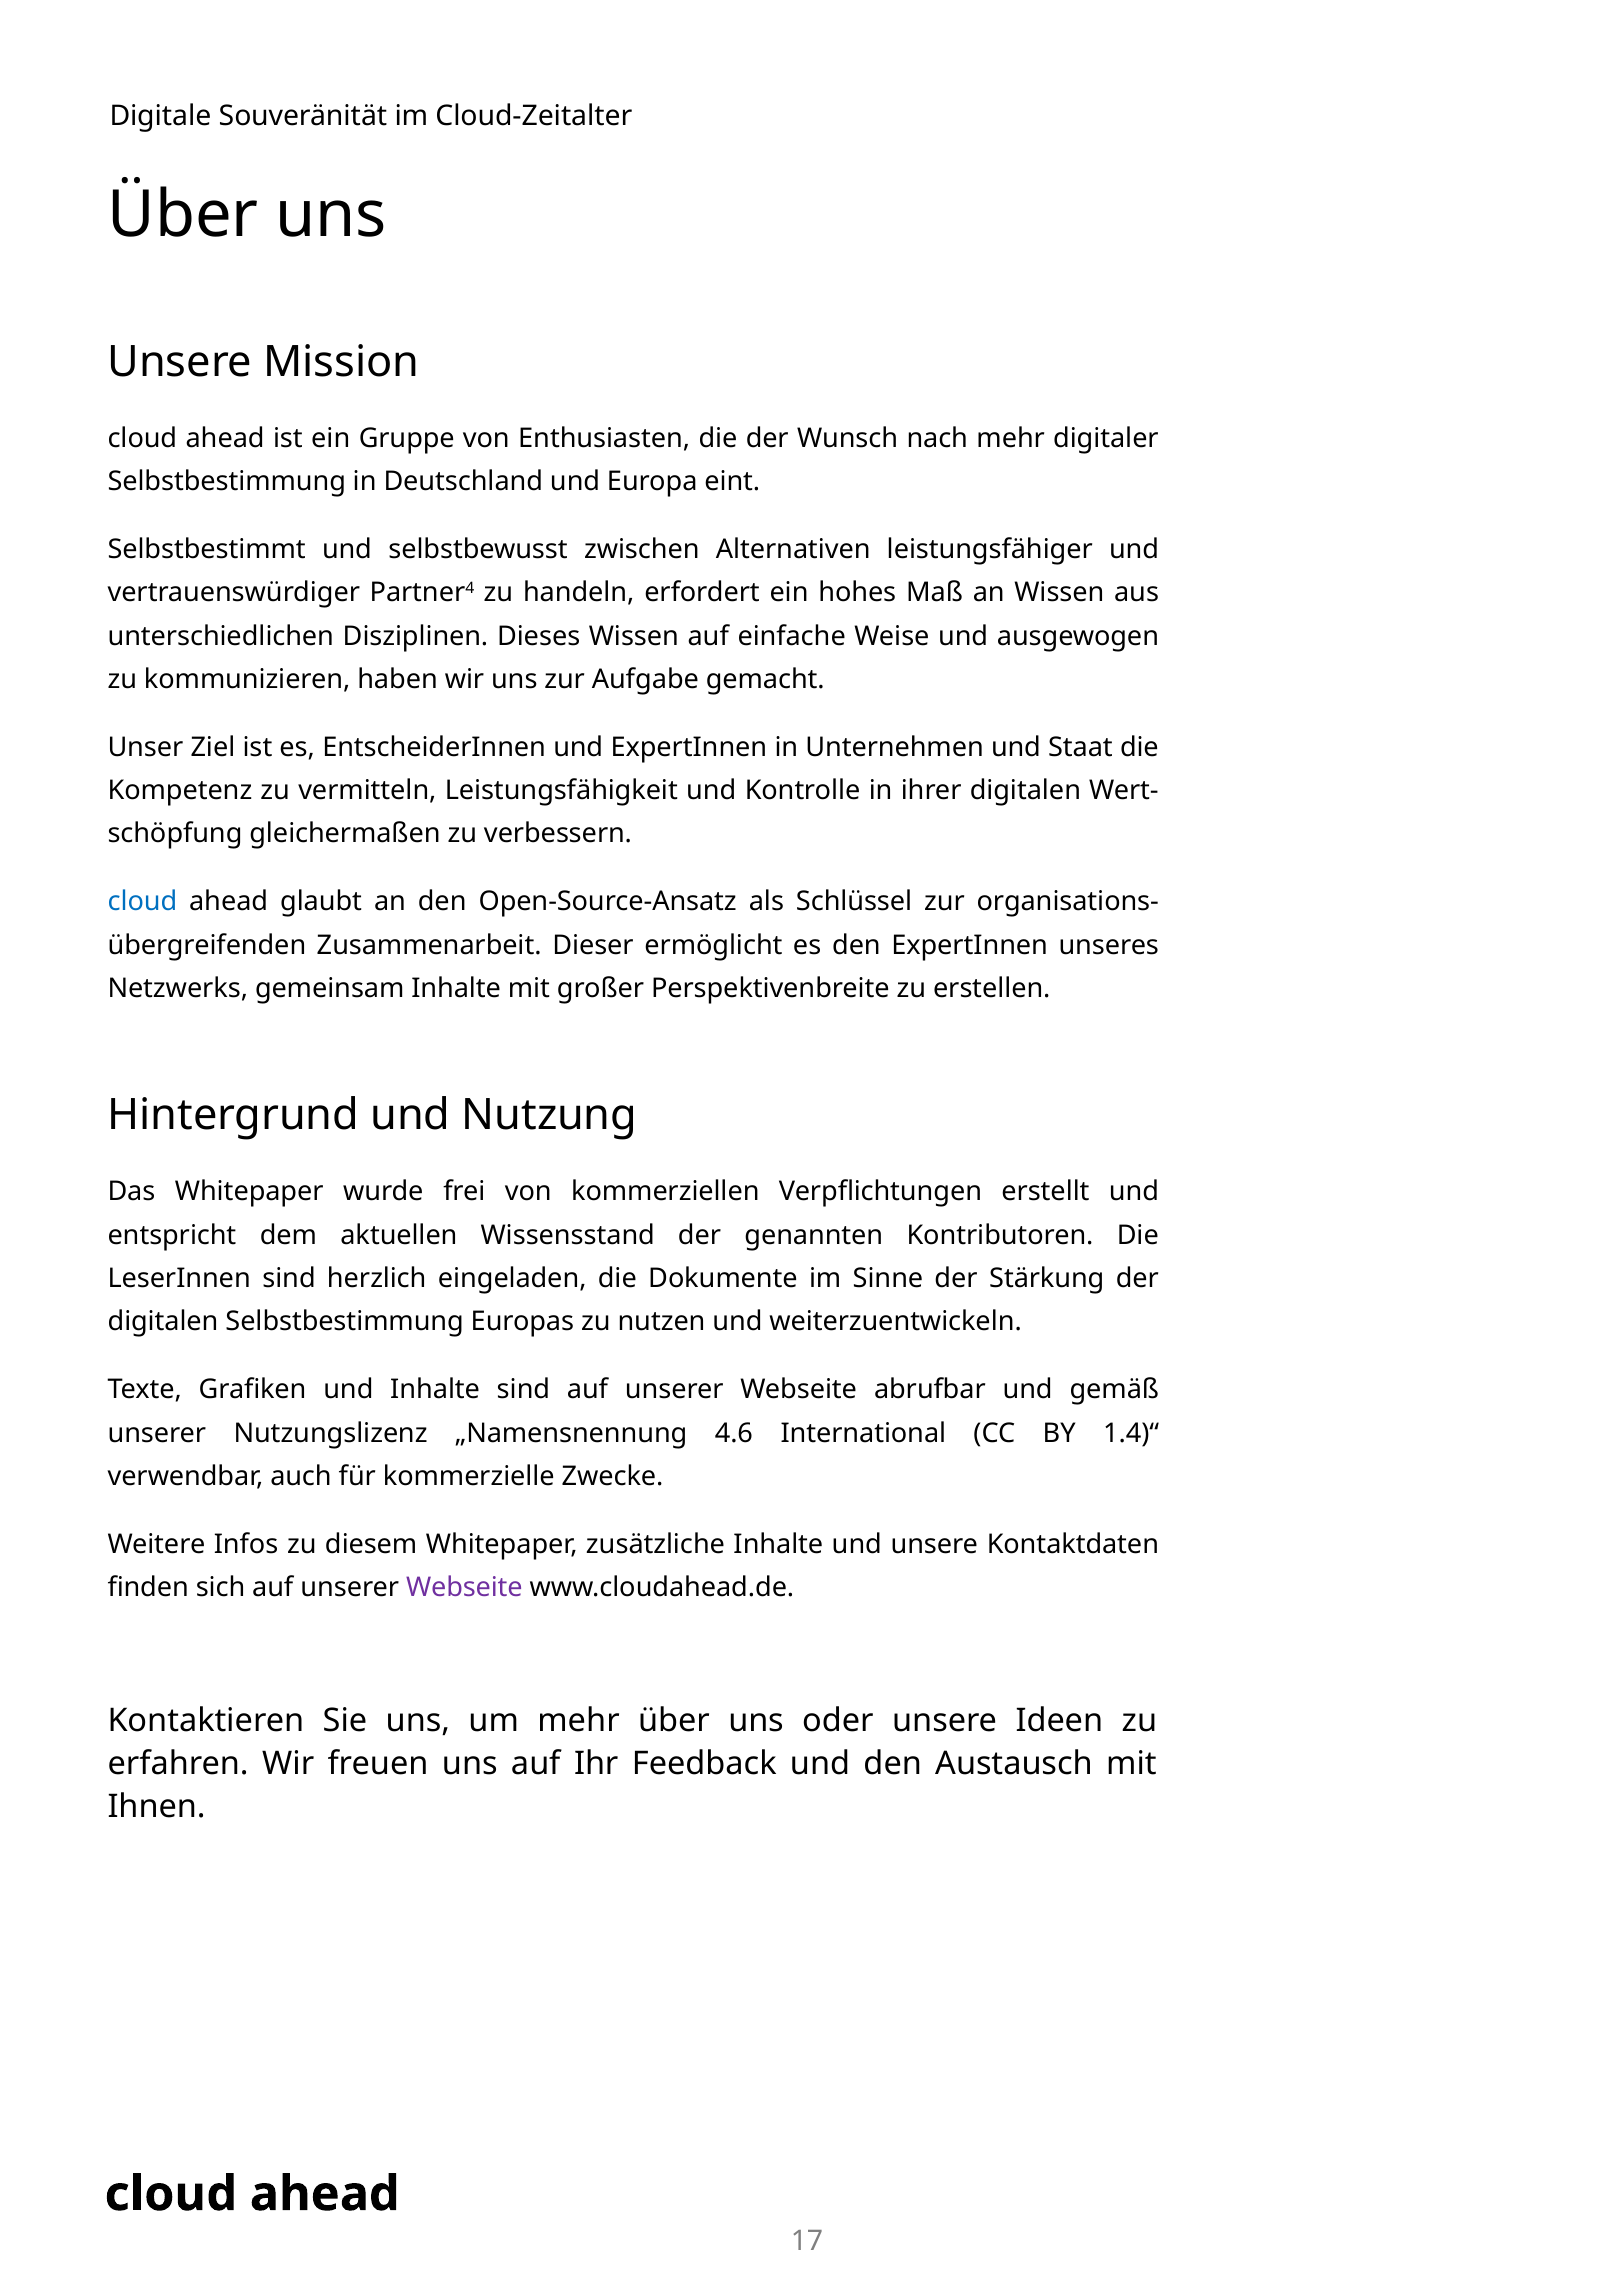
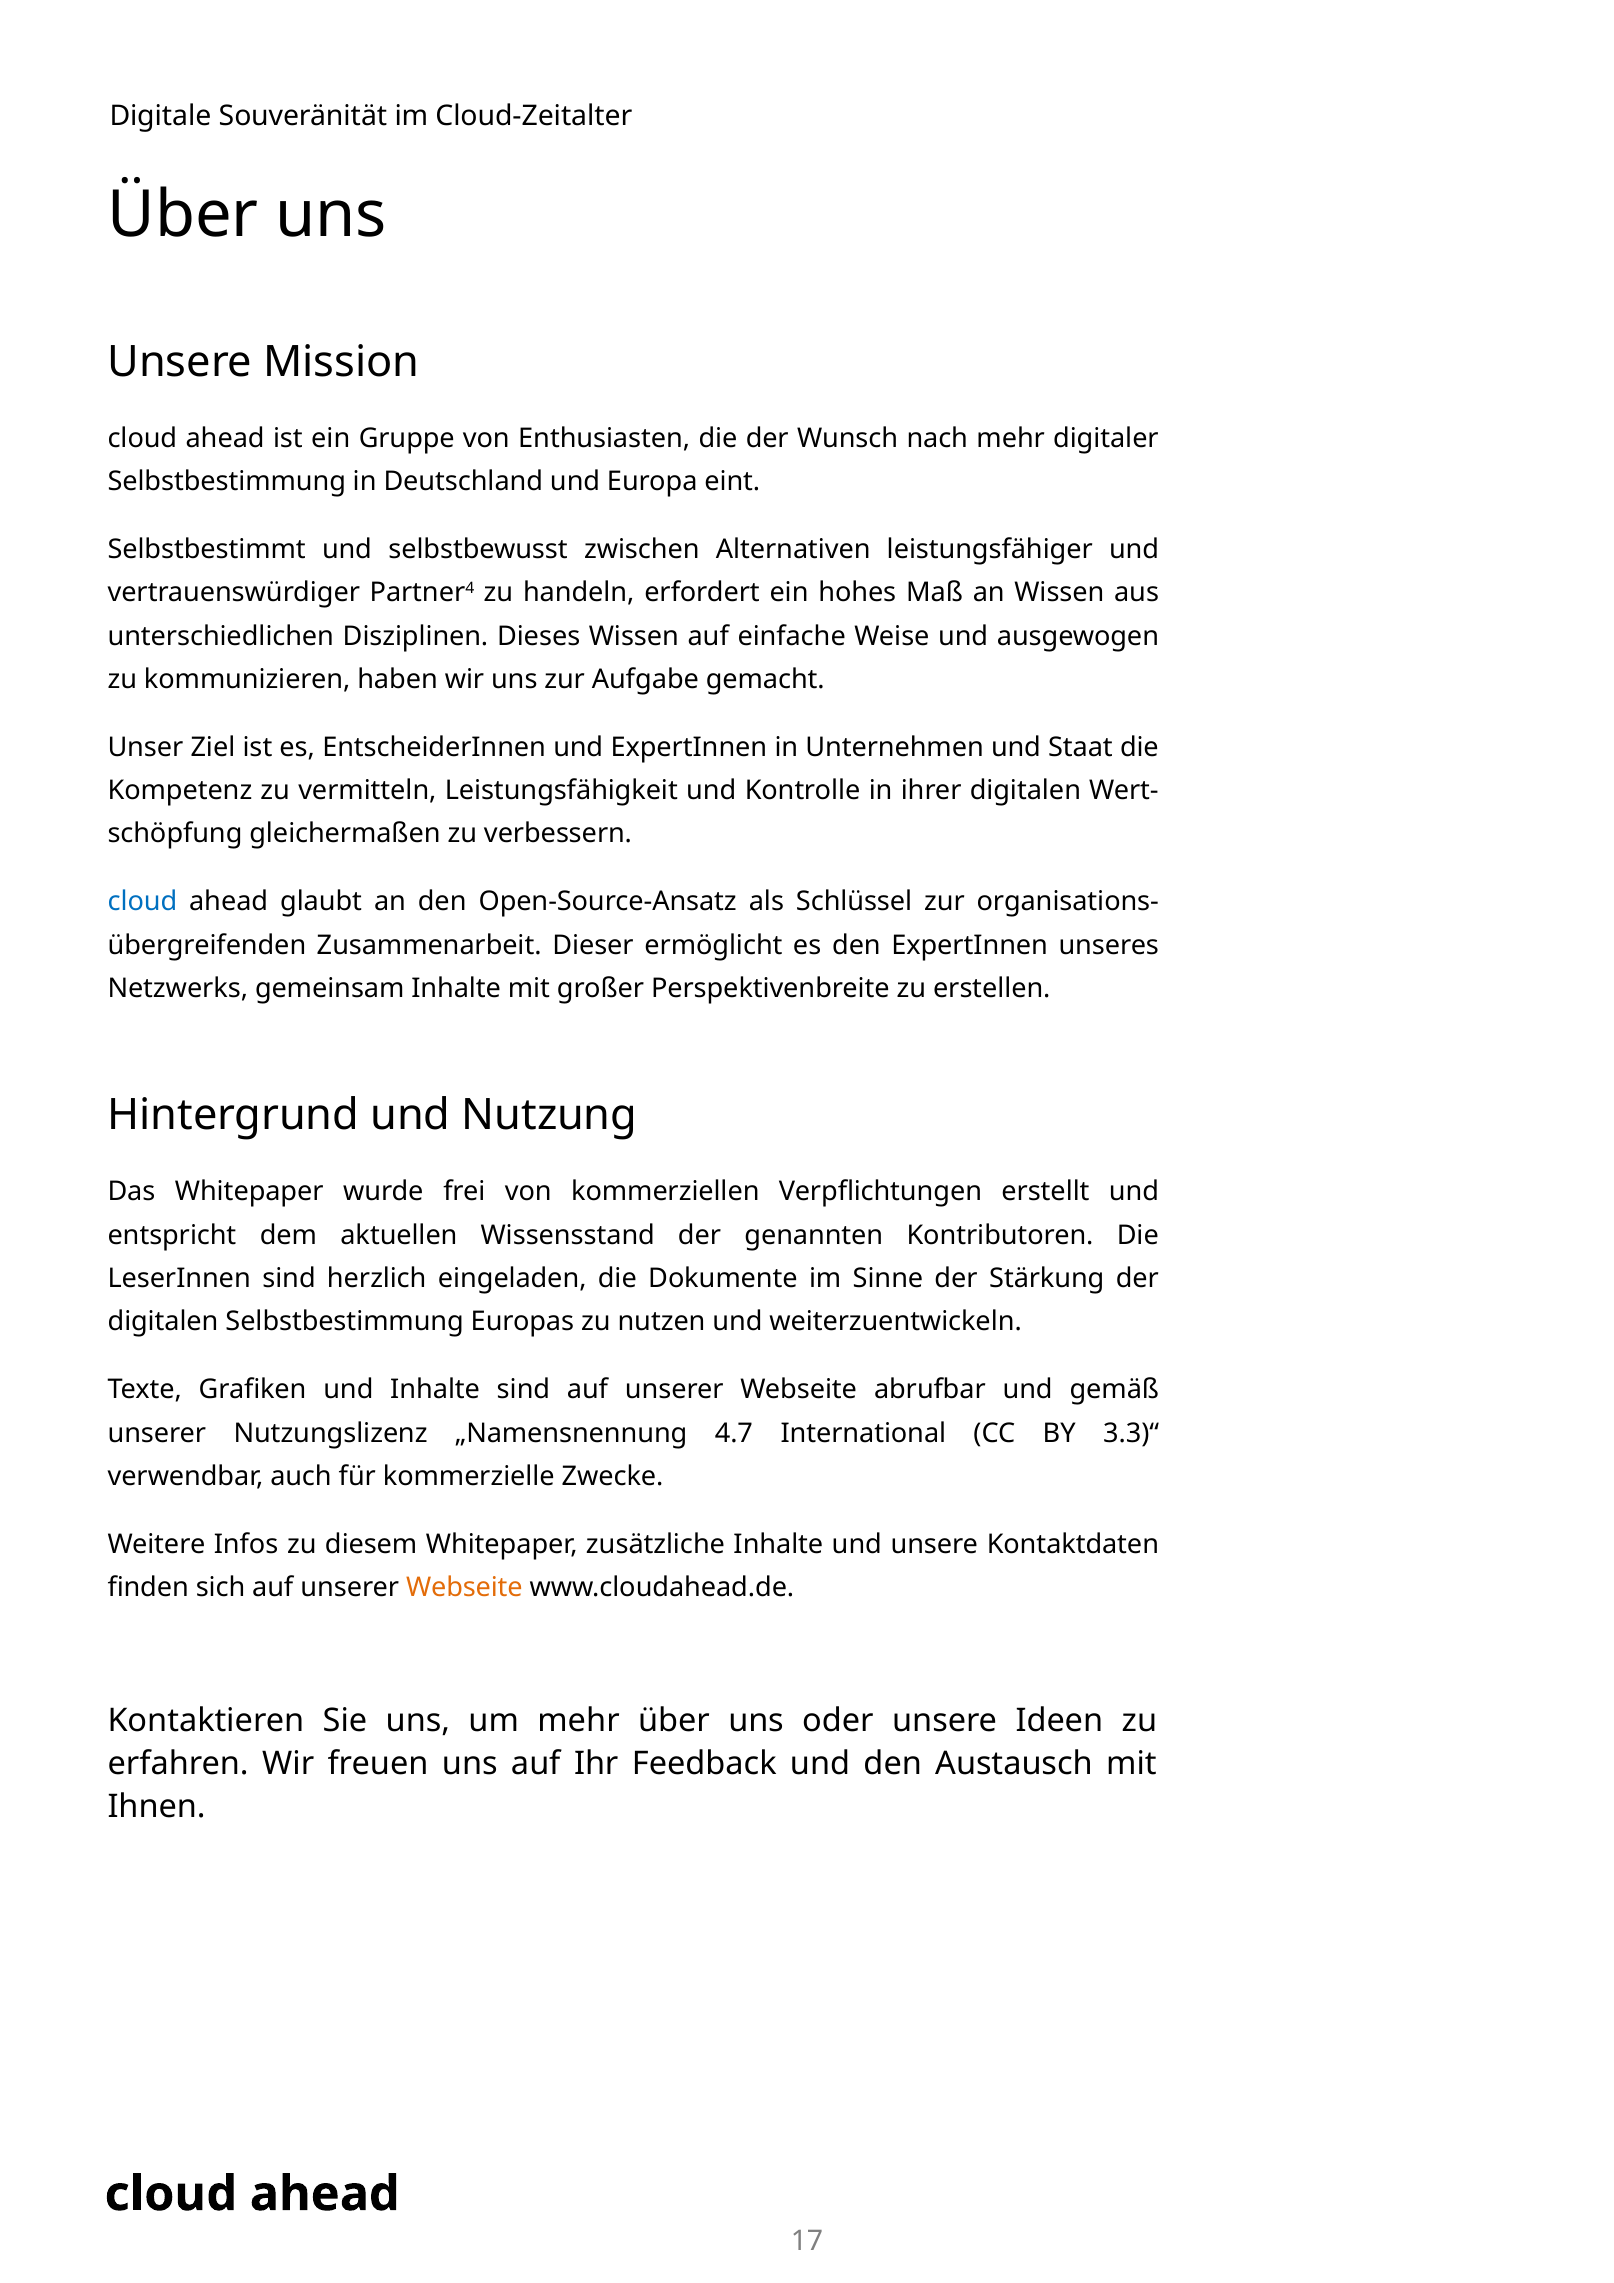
4.6: 4.6 -> 4.7
1.4)“: 1.4)“ -> 3.3)“
Webseite at (464, 1587) colour: purple -> orange
